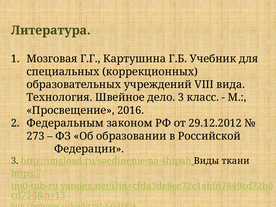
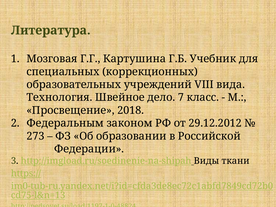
дело 3: 3 -> 7
2016: 2016 -> 2018
